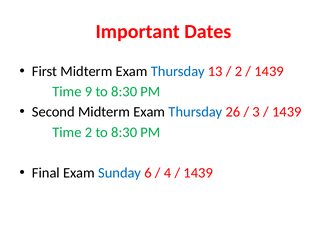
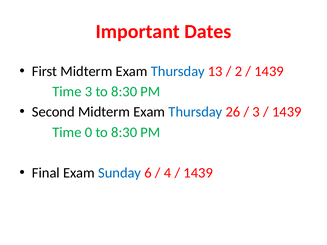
Time 9: 9 -> 3
Time 2: 2 -> 0
